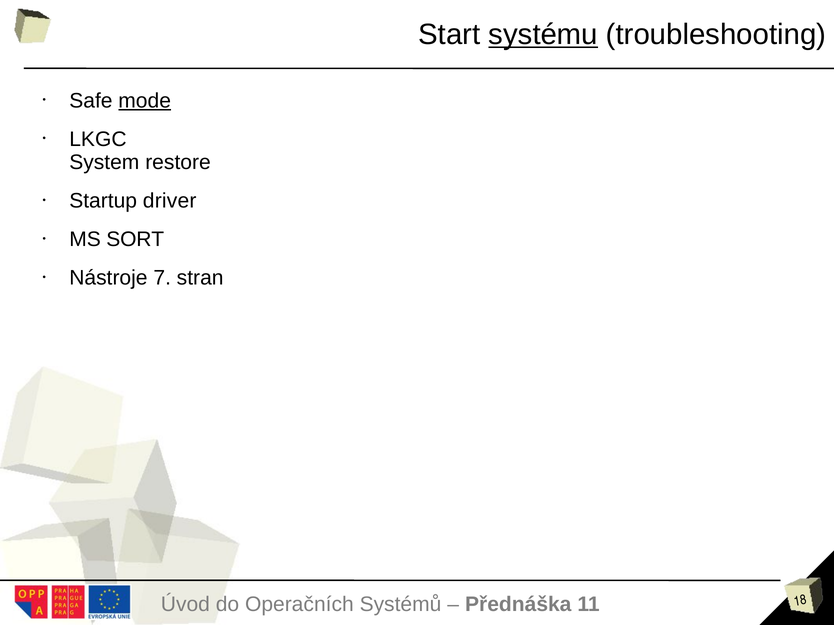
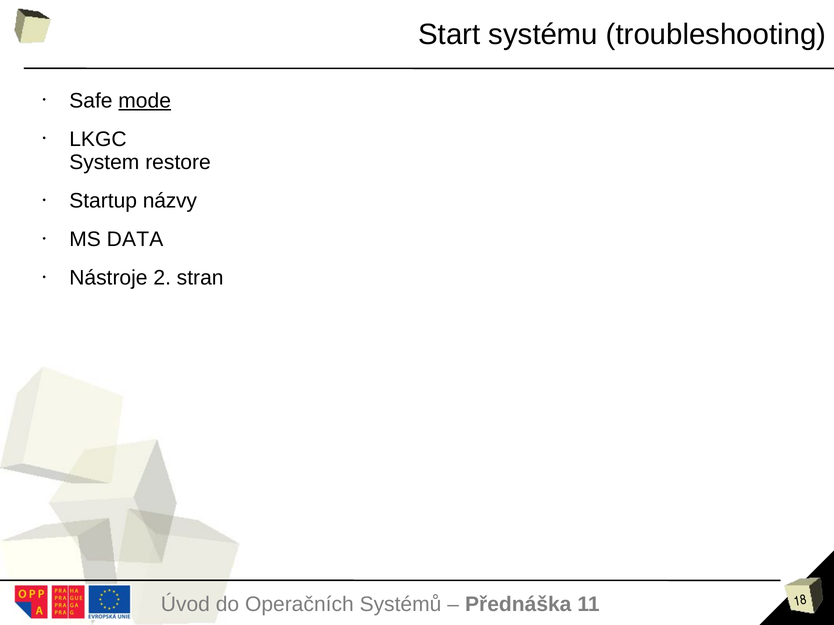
systému underline: present -> none
driver: driver -> názvy
SORT: SORT -> DATA
7: 7 -> 2
